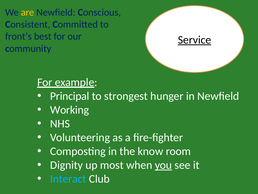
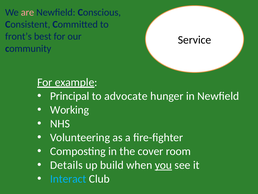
are colour: yellow -> pink
Service underline: present -> none
strongest: strongest -> advocate
know: know -> cover
Dignity: Dignity -> Details
most: most -> build
